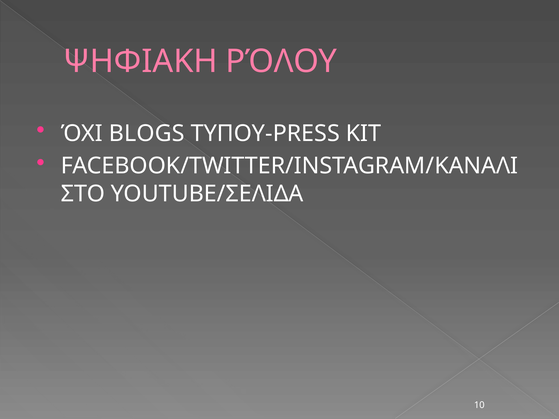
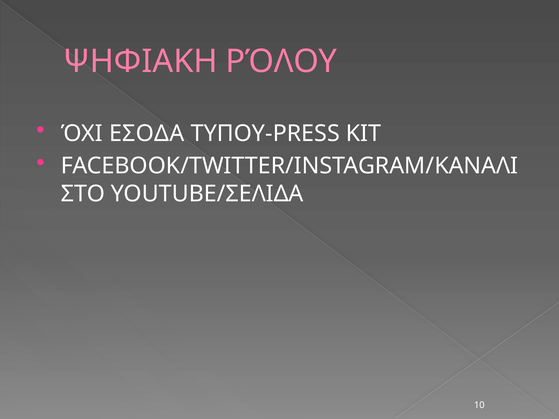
BLOGS: BLOGS -> ΕΣΟΔΑ
